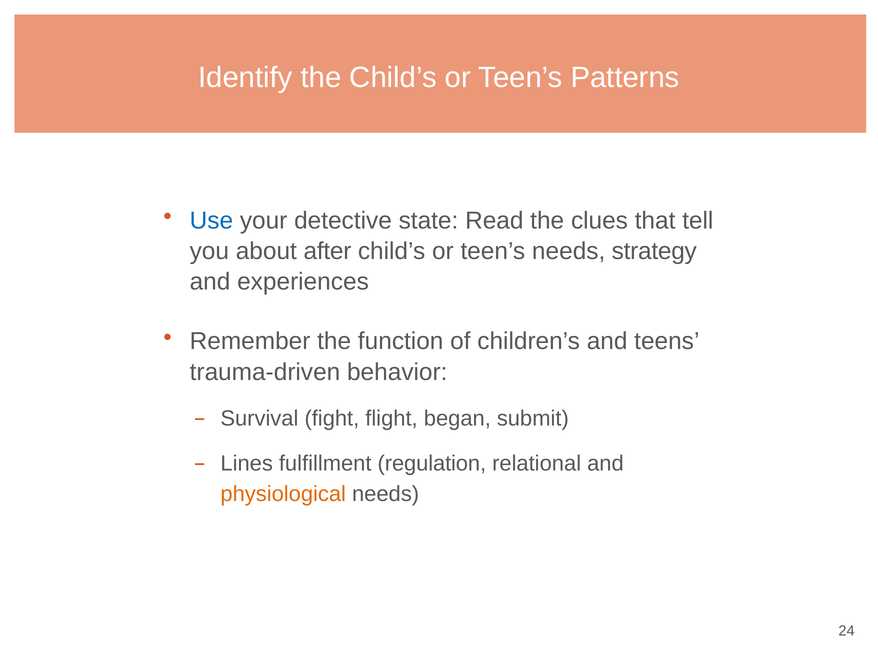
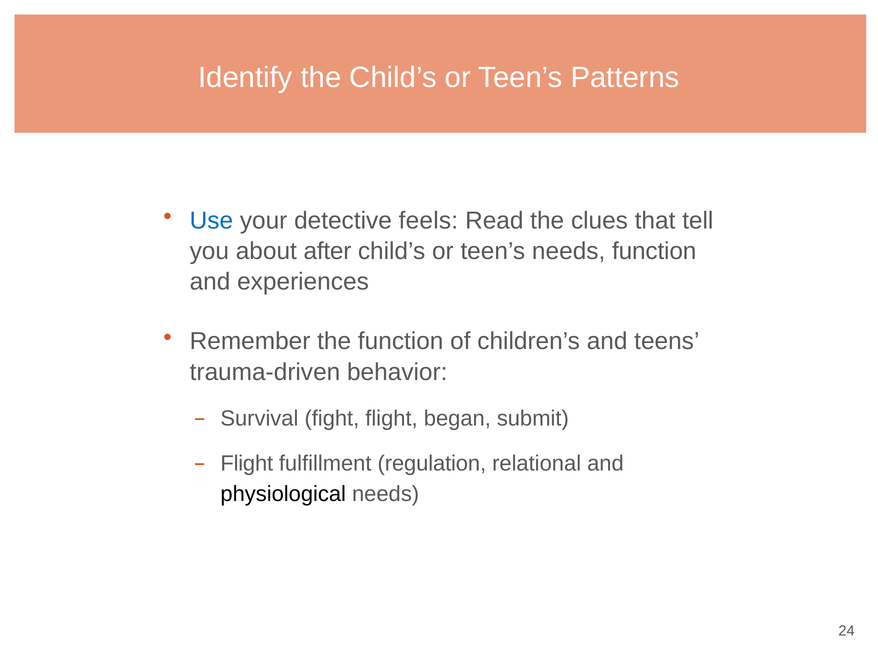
state: state -> feels
needs strategy: strategy -> function
Lines at (247, 463): Lines -> Flight
physiological colour: orange -> black
